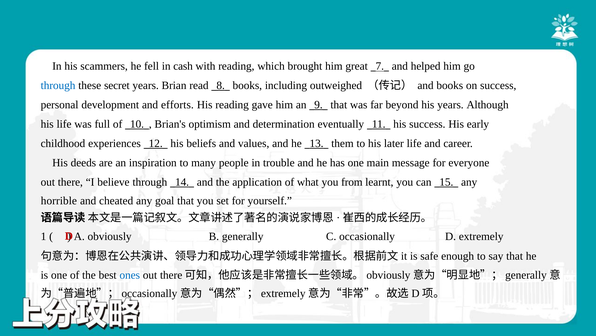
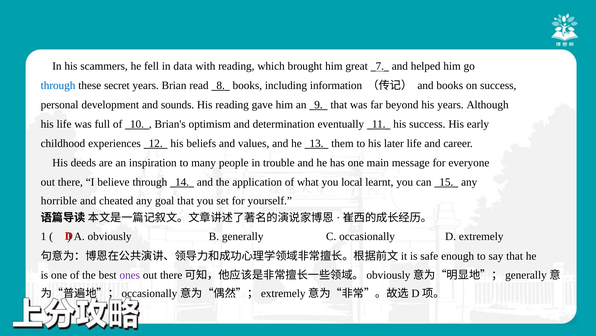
cash: cash -> data
outweighed: outweighed -> information
efforts: efforts -> sounds
from: from -> local
ones colour: blue -> purple
